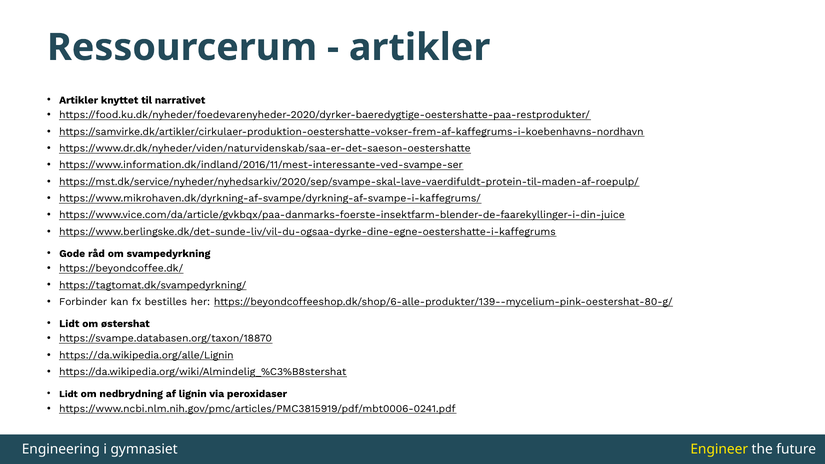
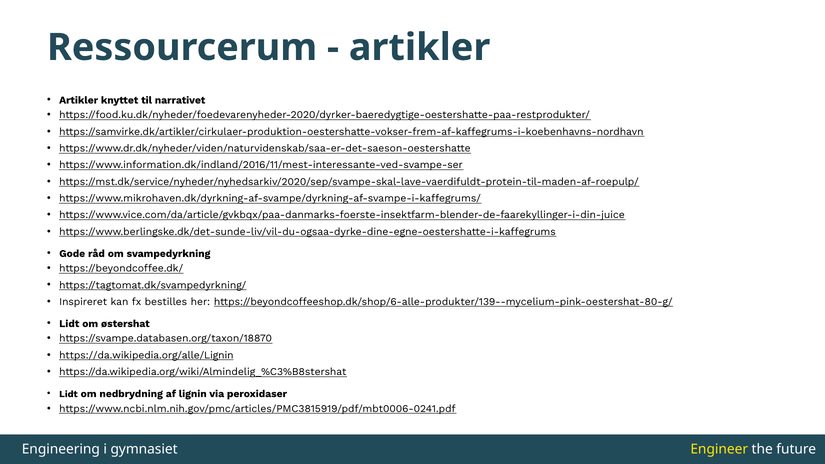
Forbinder: Forbinder -> Inspireret
